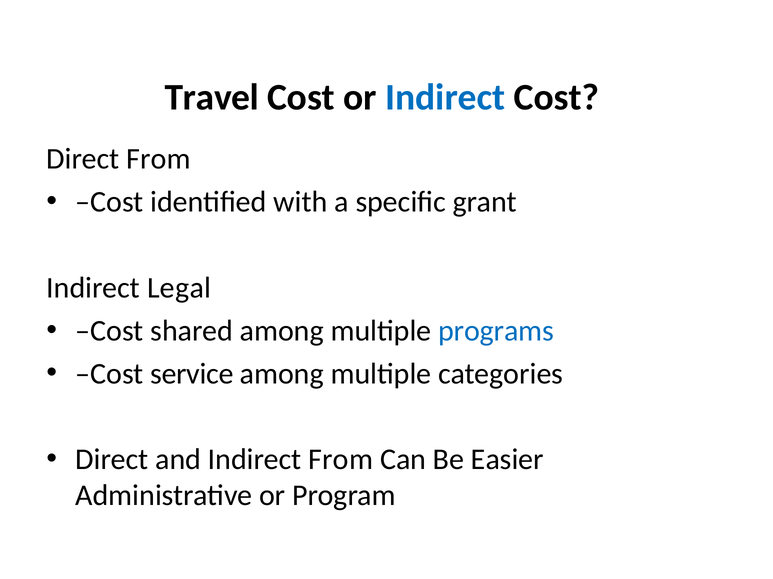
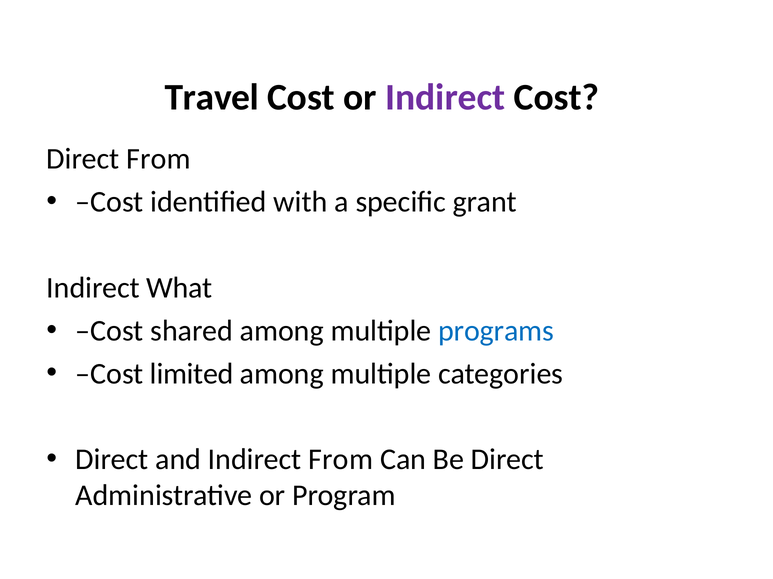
Indirect at (445, 97) colour: blue -> purple
Legal: Legal -> What
service: service -> limited
Be Easier: Easier -> Direct
